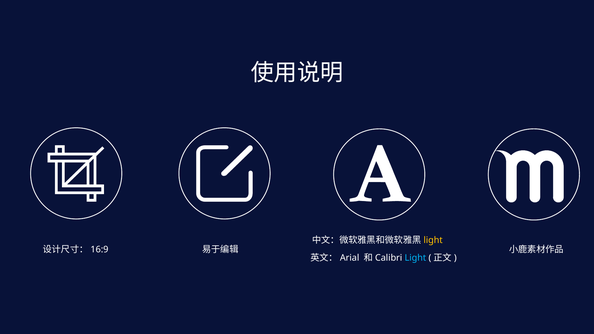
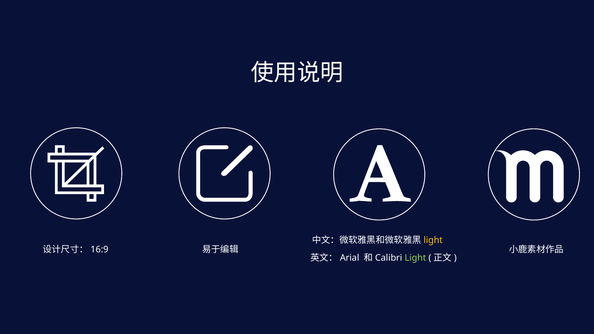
Light at (415, 258) colour: light blue -> light green
